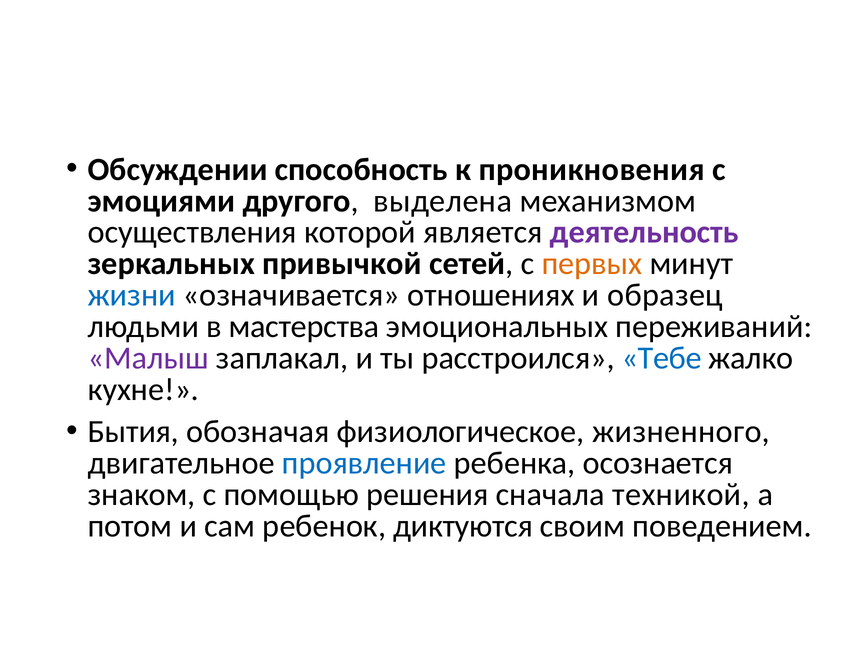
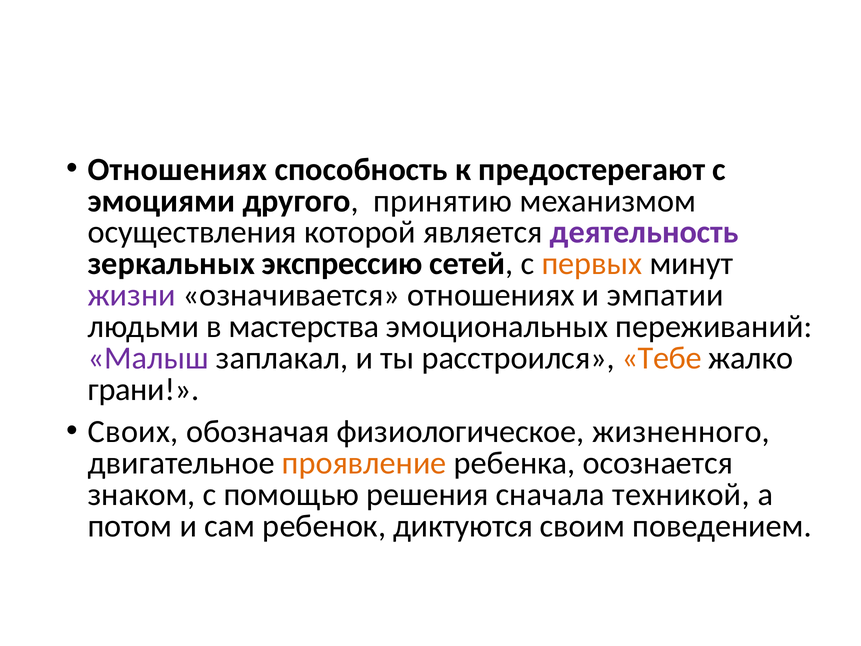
Обсуждении at (178, 169): Обсуждении -> Отношениях
проникновения: проникновения -> предостерегают
выделена: выделена -> принятию
привычкой: привычкой -> экспрессию
жизни colour: blue -> purple
образец: образец -> эмпатии
Тебе colour: blue -> orange
кухне: кухне -> грани
Бытия: Бытия -> Своих
проявление colour: blue -> orange
